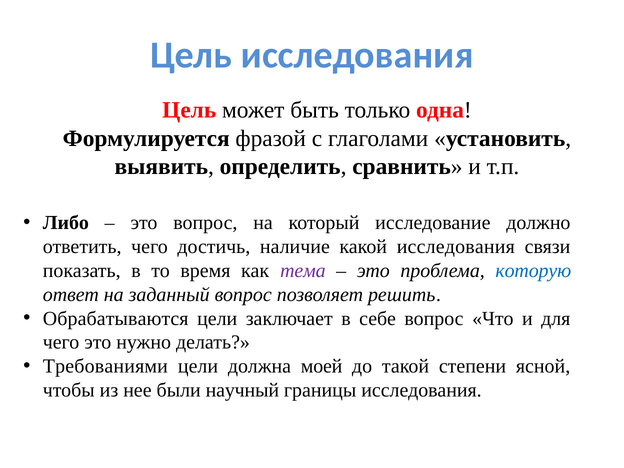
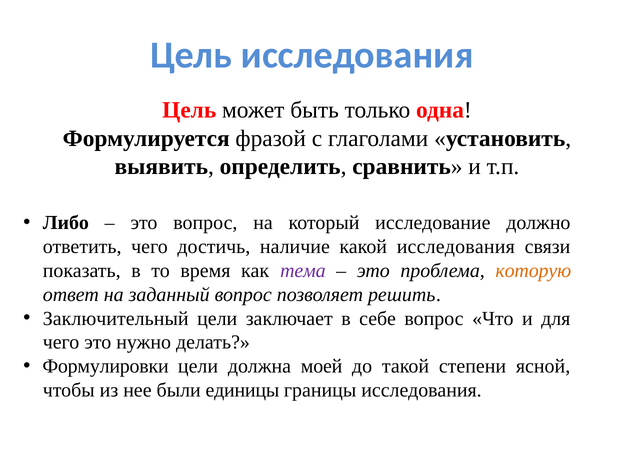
которую colour: blue -> orange
Обрабатываются: Обрабатываются -> Заключительный
Требованиями: Требованиями -> Формулировки
научный: научный -> единицы
